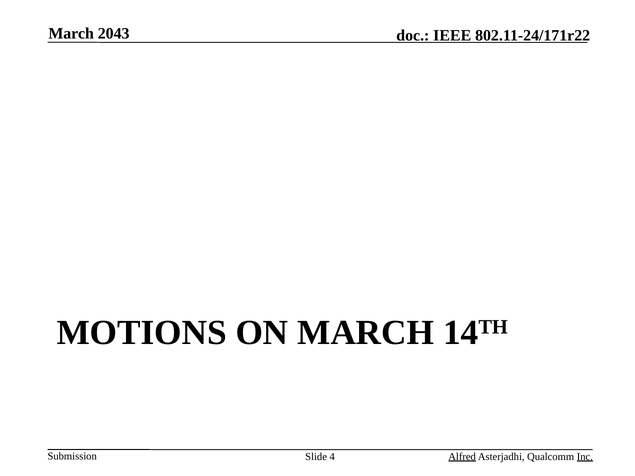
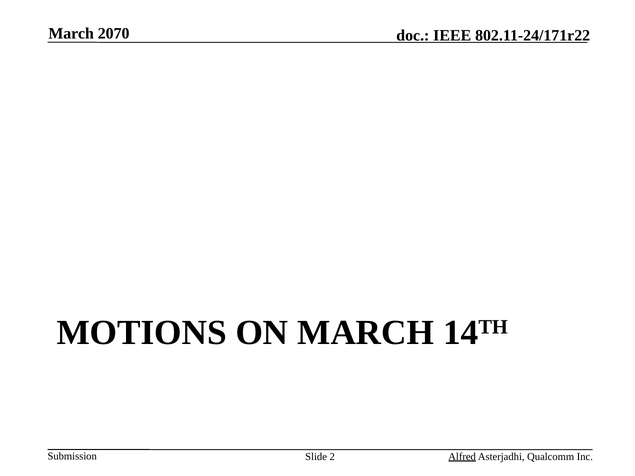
2043: 2043 -> 2070
4: 4 -> 2
Inc underline: present -> none
